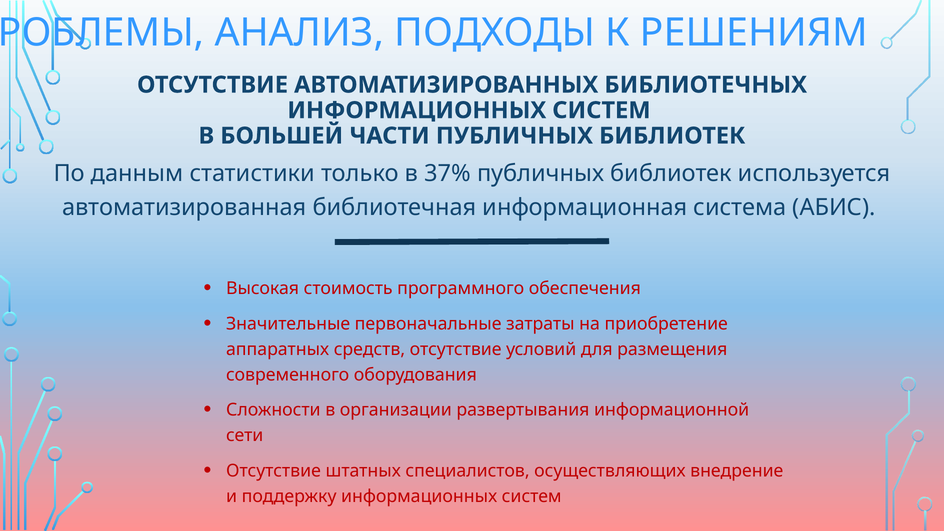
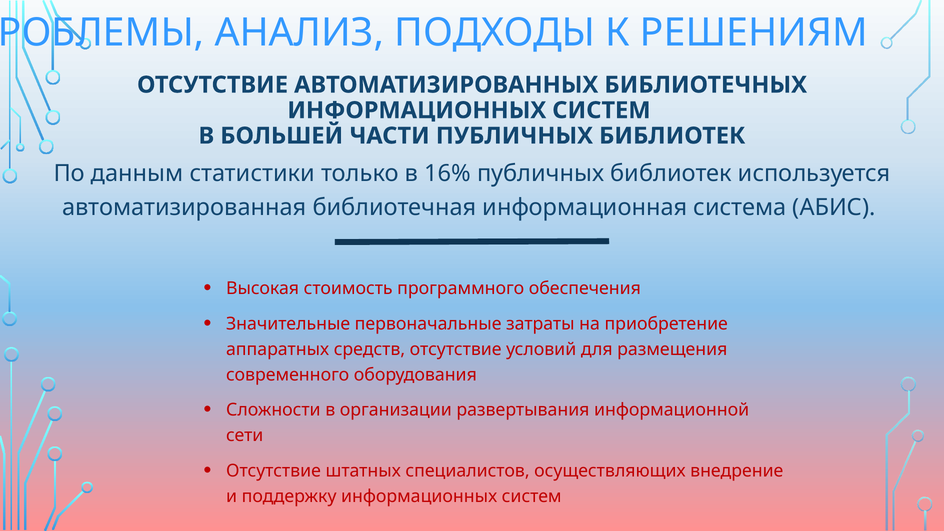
37%: 37% -> 16%
